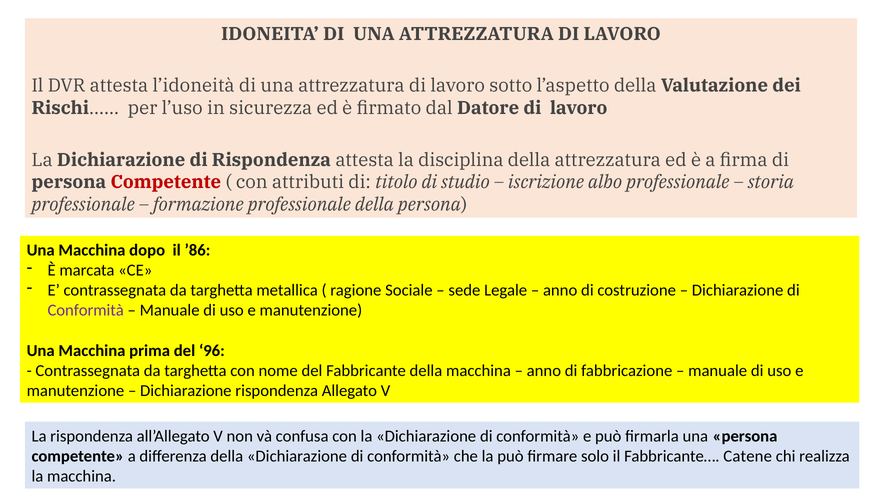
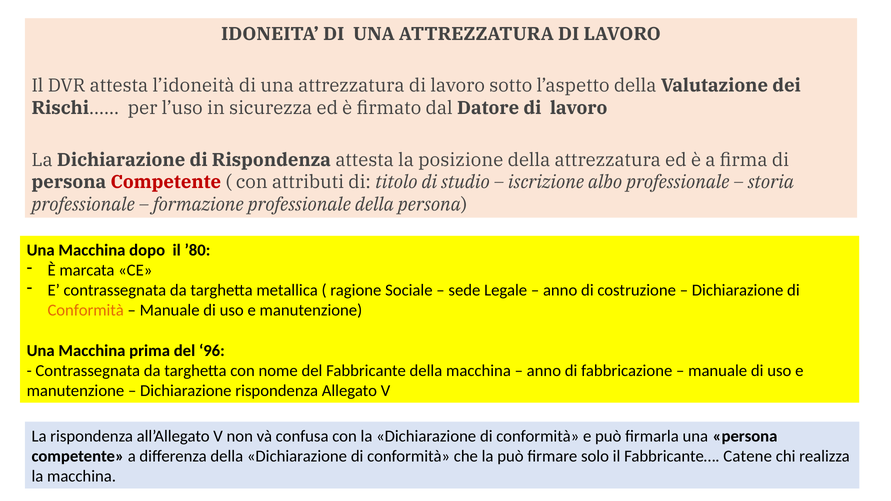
disciplina: disciplina -> posizione
’86: ’86 -> ’80
Conformità at (86, 311) colour: purple -> orange
